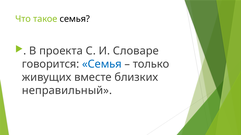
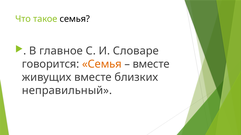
проекта: проекта -> главное
Семья at (102, 64) colour: blue -> orange
только at (151, 64): только -> вместе
